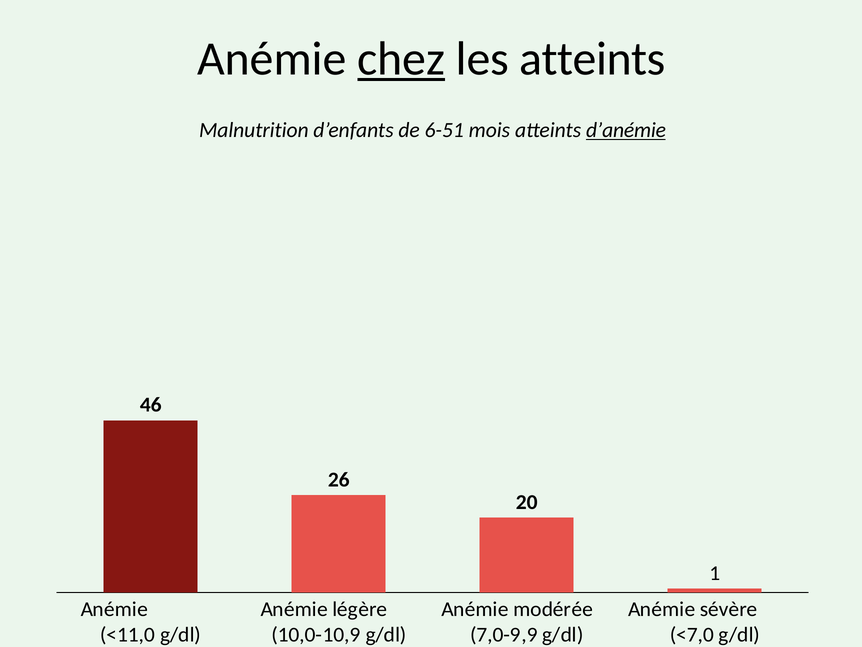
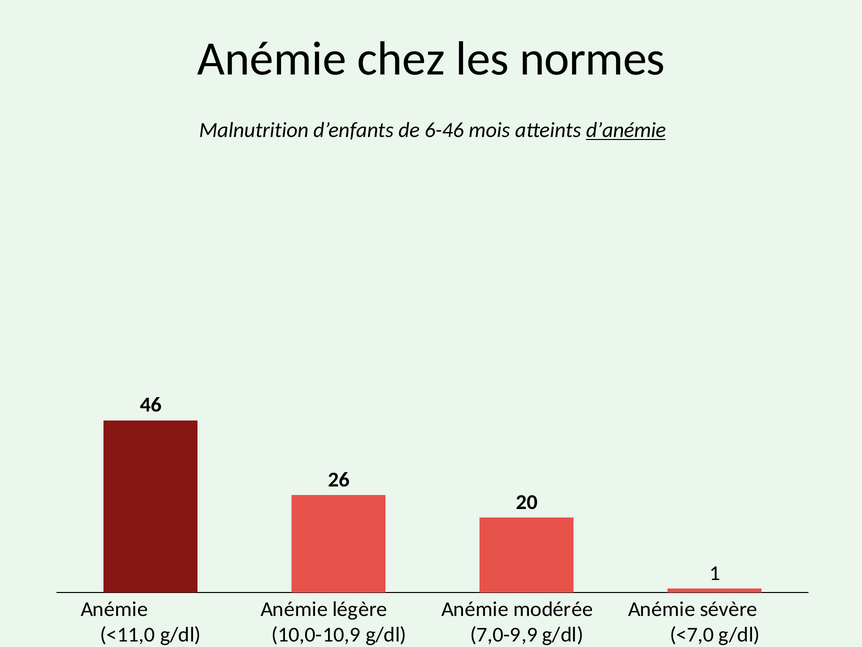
chez underline: present -> none
les atteints: atteints -> normes
6-51: 6-51 -> 6-46
